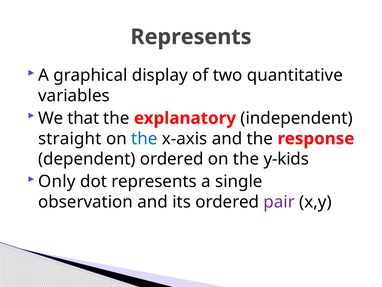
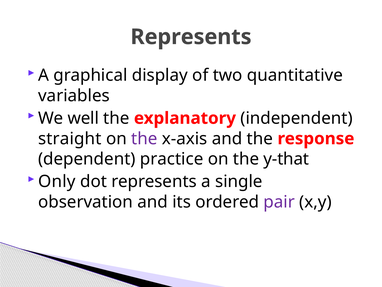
that: that -> well
the at (144, 138) colour: blue -> purple
dependent ordered: ordered -> practice
y-kids: y-kids -> y-that
